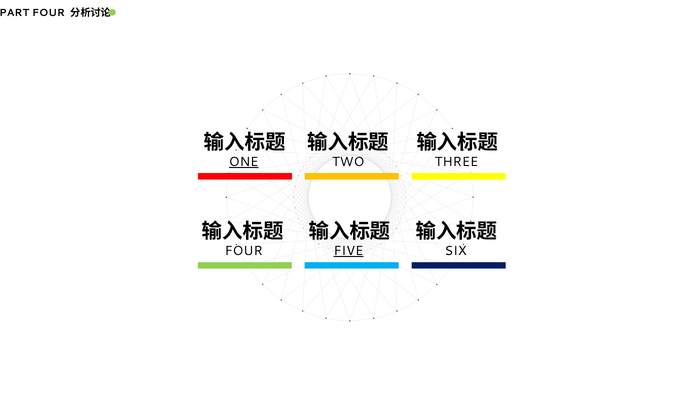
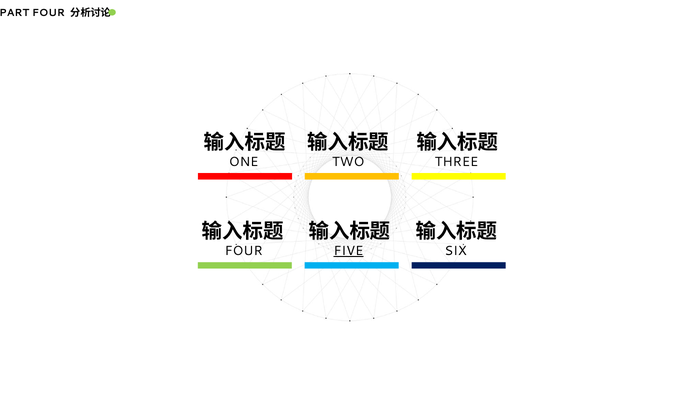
ONE underline: present -> none
